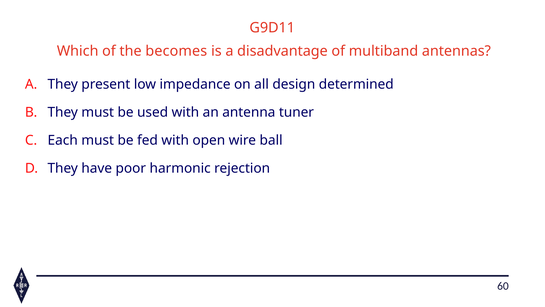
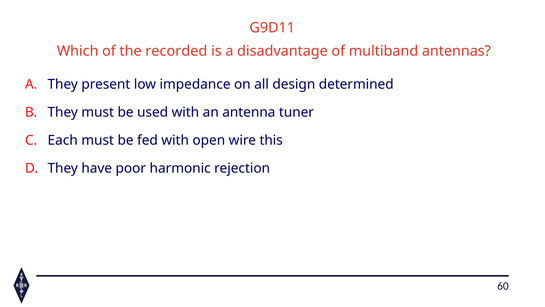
becomes: becomes -> recorded
ball: ball -> this
